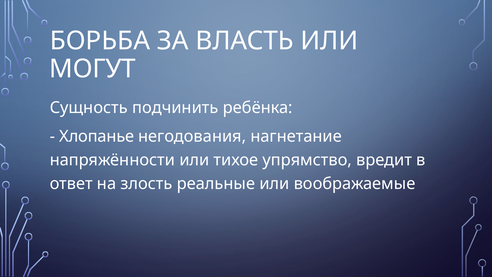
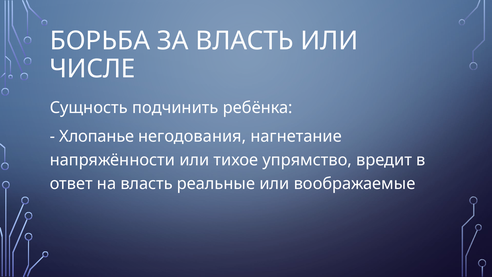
МОГУТ: МОГУТ -> ЧИСЛЕ
на злость: злость -> власть
